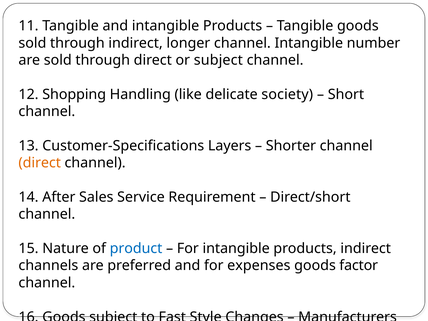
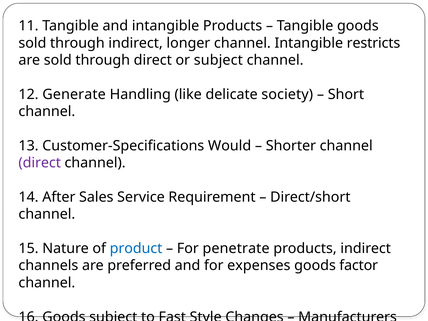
number: number -> restricts
Shopping: Shopping -> Generate
Layers: Layers -> Would
direct at (40, 163) colour: orange -> purple
For intangible: intangible -> penetrate
